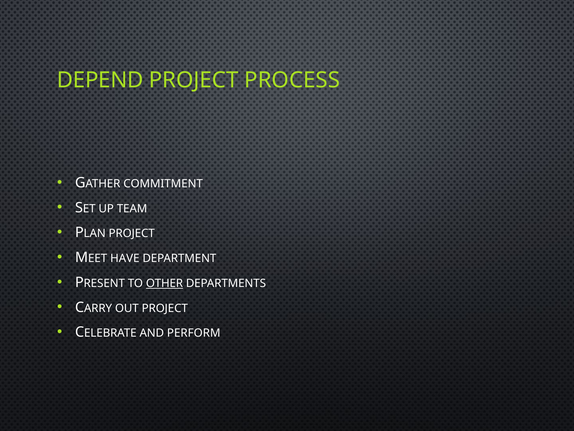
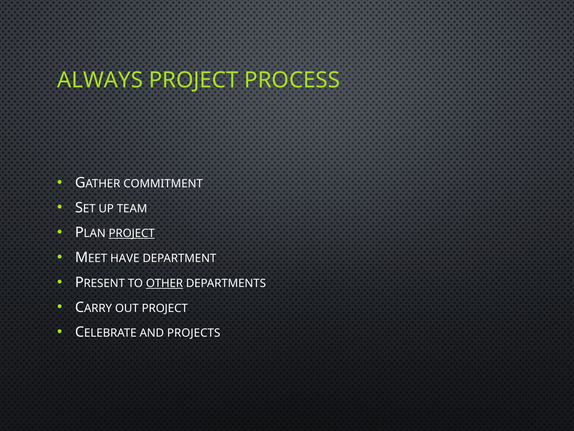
DEPEND: DEPEND -> ALWAYS
PROJECT at (132, 233) underline: none -> present
PERFORM: PERFORM -> PROJECTS
